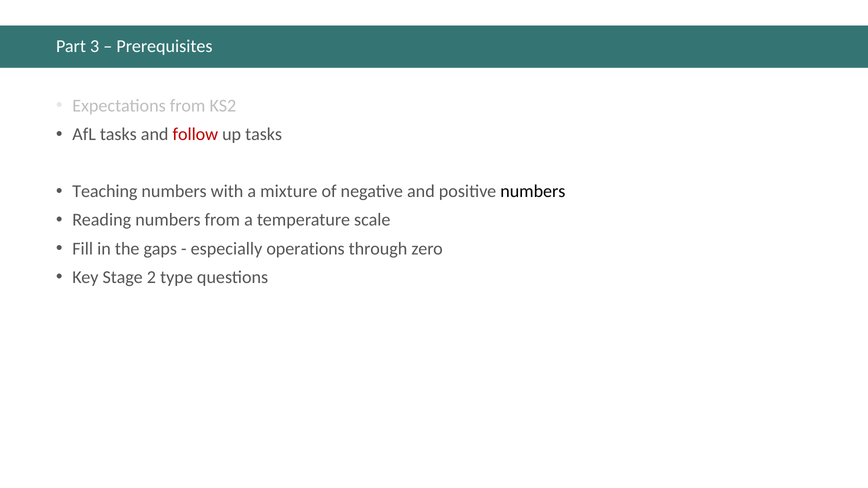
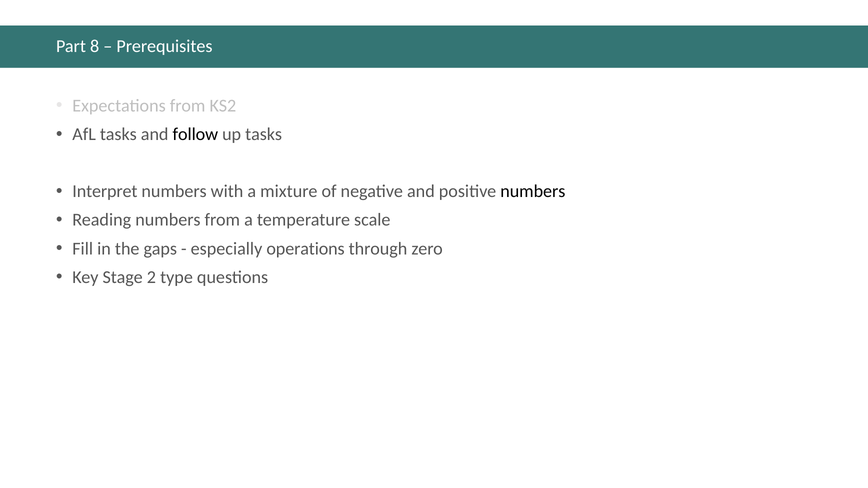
3: 3 -> 8
follow colour: red -> black
Teaching: Teaching -> Interpret
